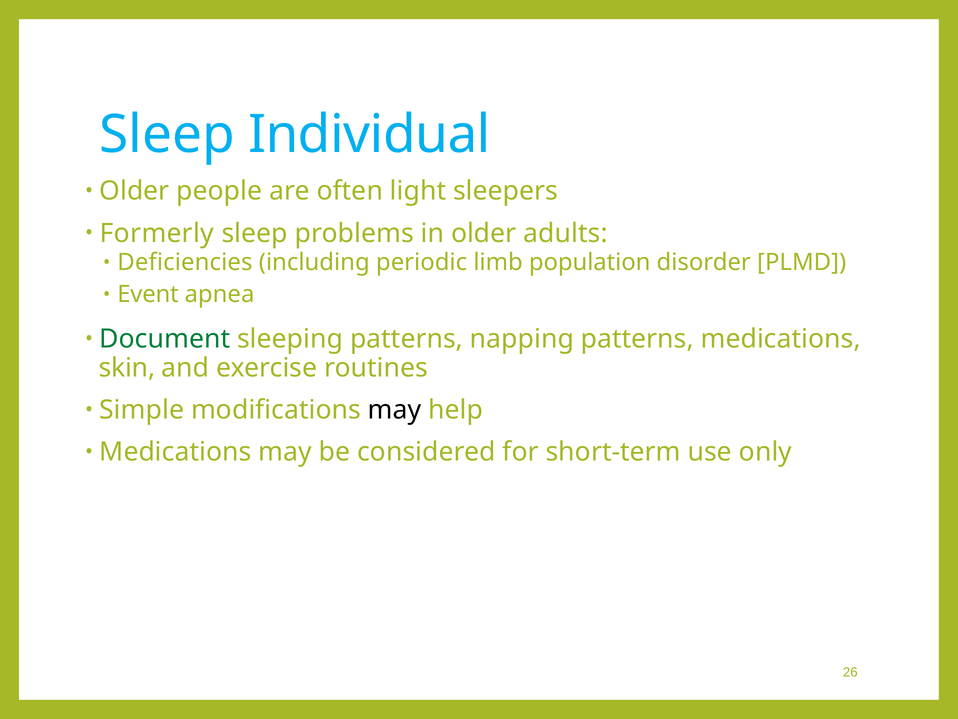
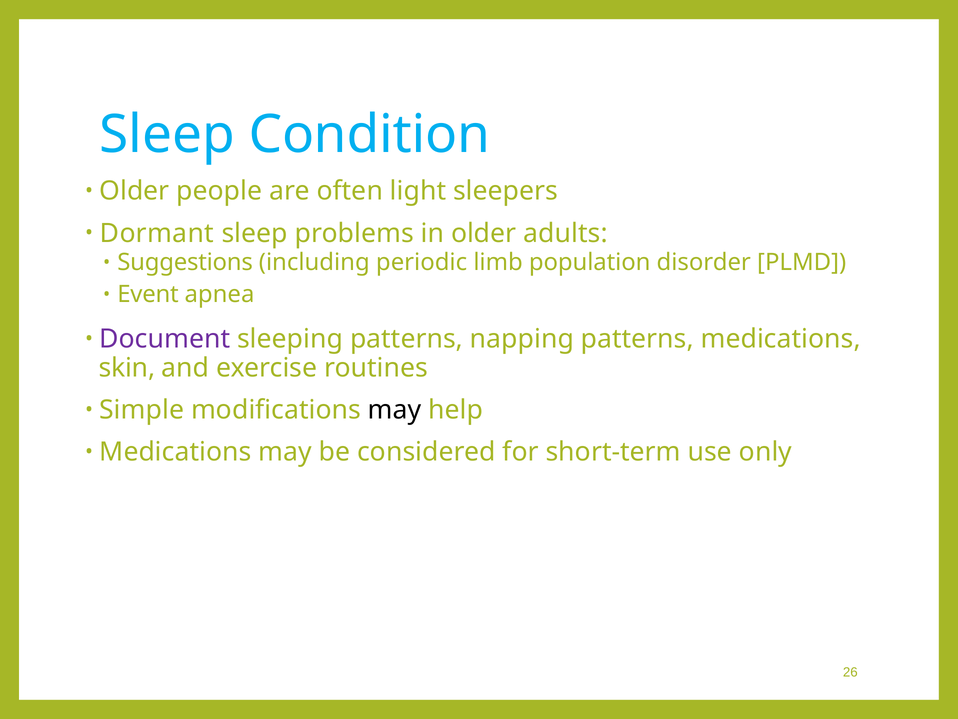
Individual: Individual -> Condition
Formerly: Formerly -> Dormant
Deficiencies: Deficiencies -> Suggestions
Document colour: green -> purple
